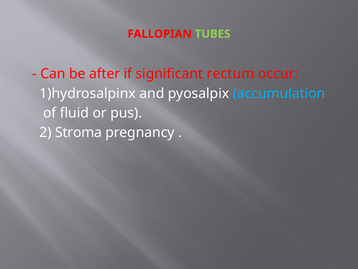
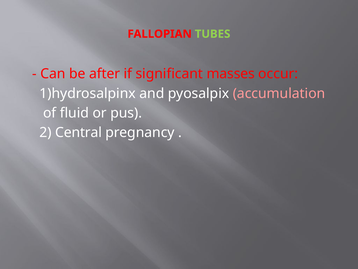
rectum: rectum -> masses
accumulation colour: light blue -> pink
Stroma: Stroma -> Central
